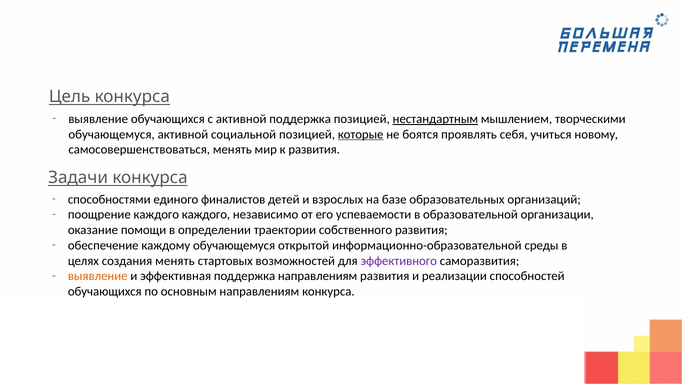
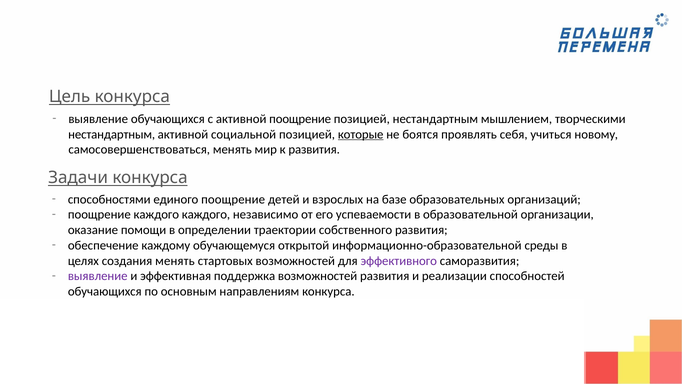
активной поддержка: поддержка -> поощрение
нестандартным at (435, 119) underline: present -> none
обучающемуся at (112, 134): обучающемуся -> нестандартным
единого финалистов: финалистов -> поощрение
выявление at (98, 276) colour: orange -> purple
поддержка направлениям: направлениям -> возможностей
